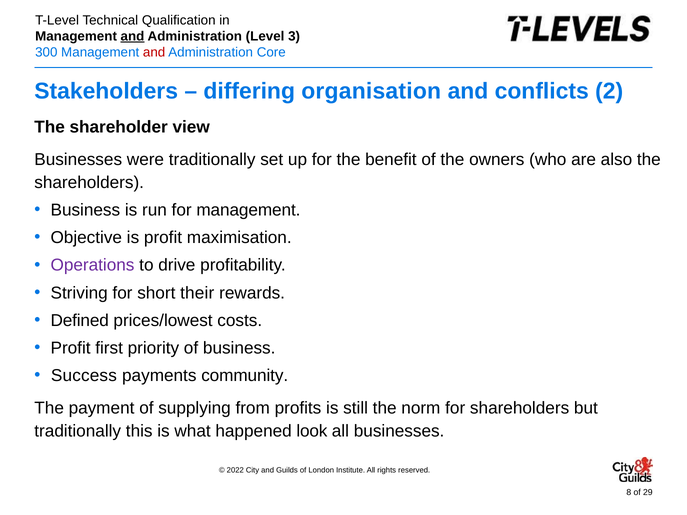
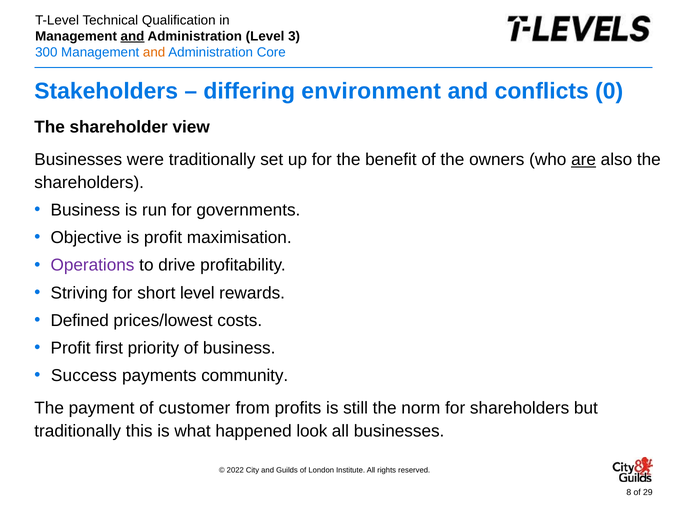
and at (154, 52) colour: red -> orange
organisation: organisation -> environment
2: 2 -> 0
are underline: none -> present
for management: management -> governments
short their: their -> level
supplying: supplying -> customer
